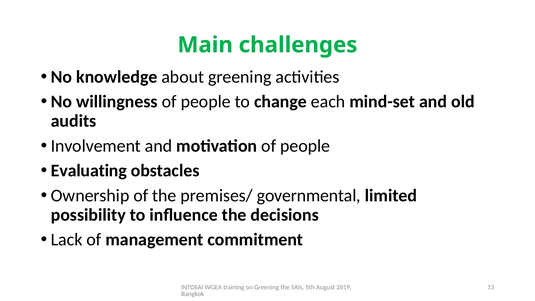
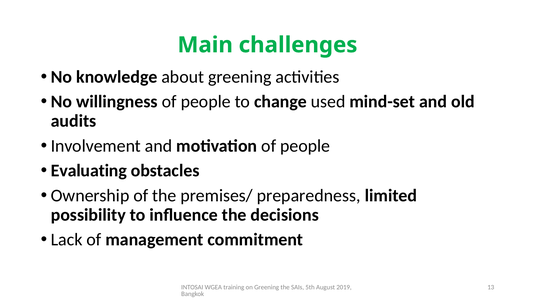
each: each -> used
governmental: governmental -> preparedness
